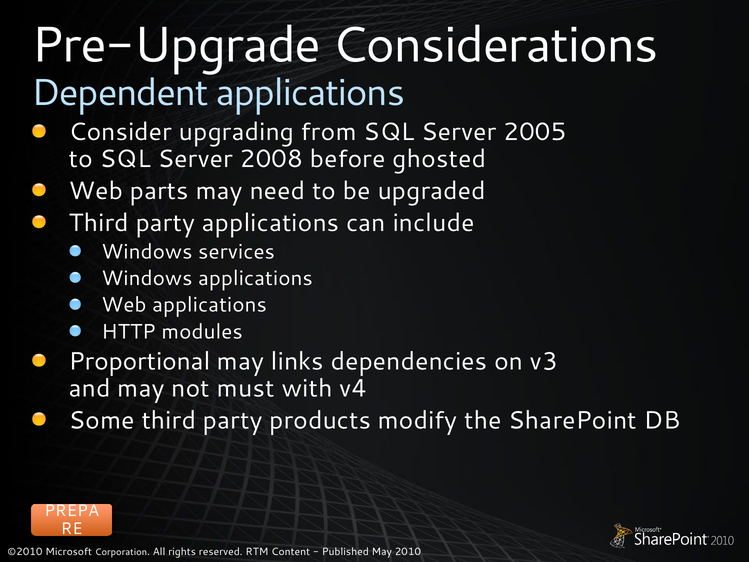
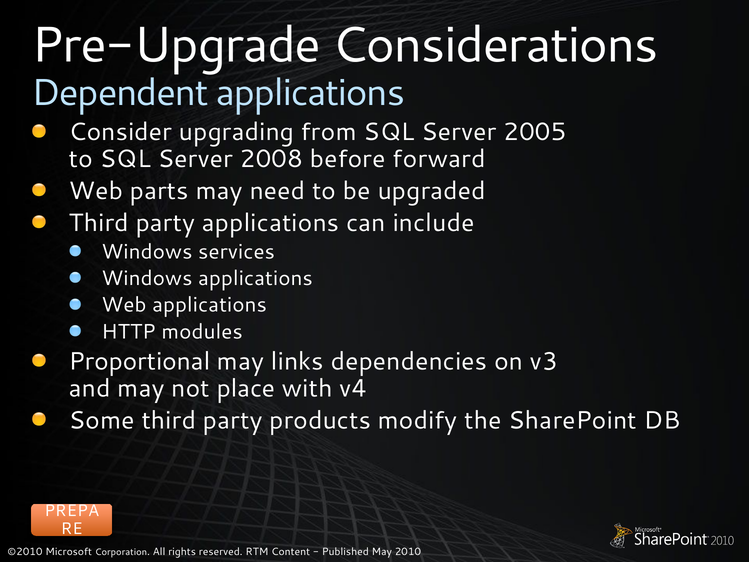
ghosted: ghosted -> forward
must: must -> place
